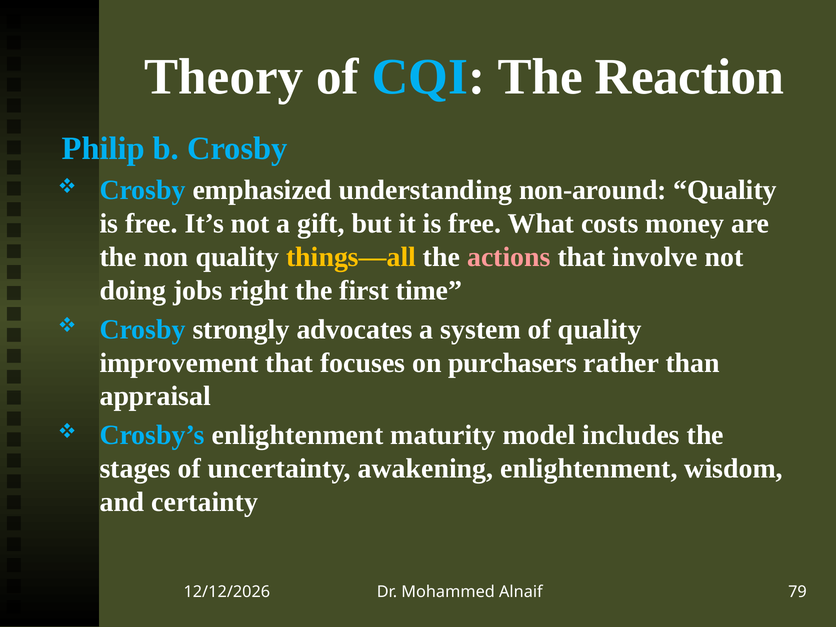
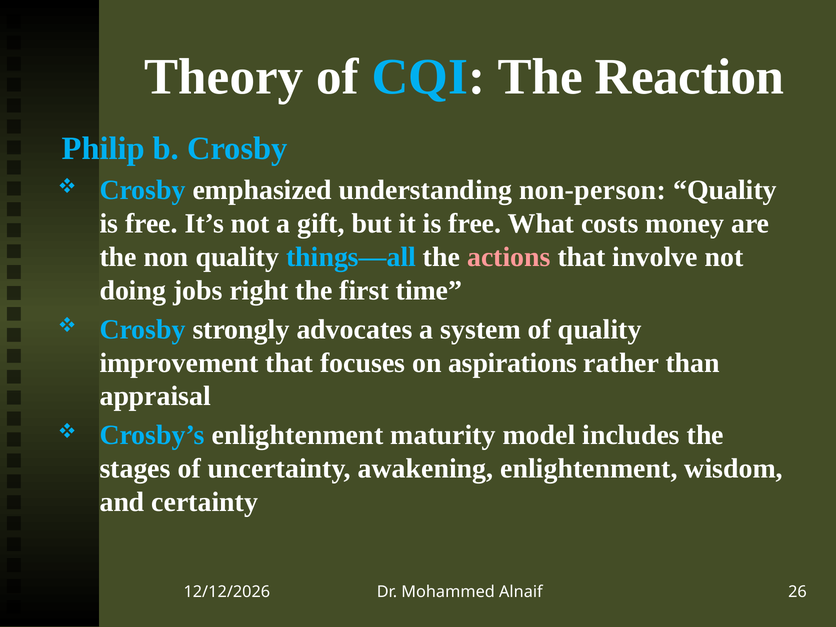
non-around: non-around -> non-person
things—all colour: yellow -> light blue
purchasers: purchasers -> aspirations
79: 79 -> 26
